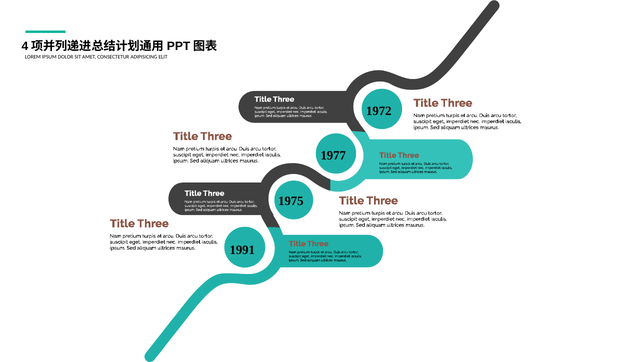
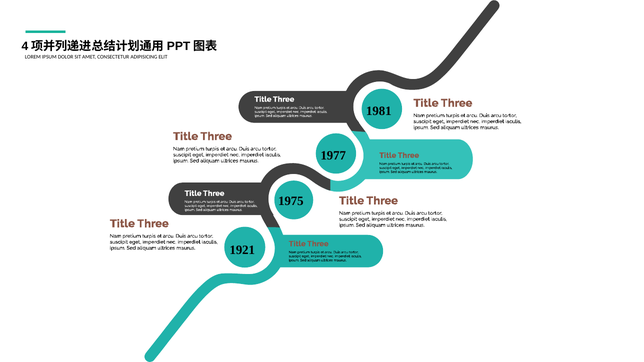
1972: 1972 -> 1981
1991: 1991 -> 1921
